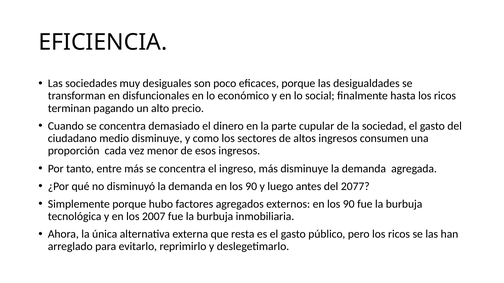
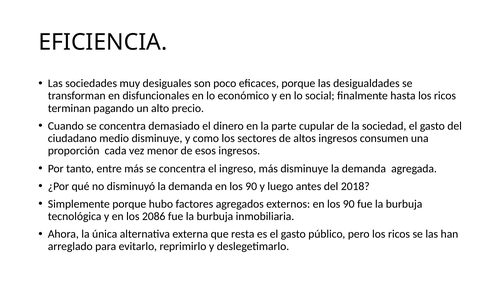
2077: 2077 -> 2018
2007: 2007 -> 2086
